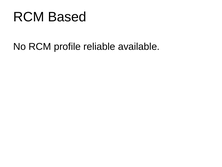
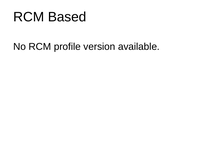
reliable: reliable -> version
